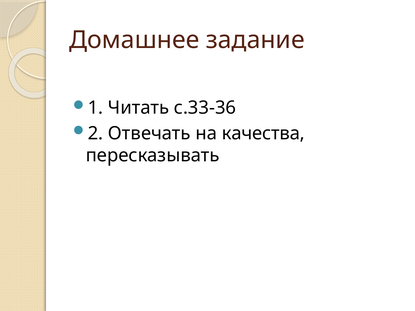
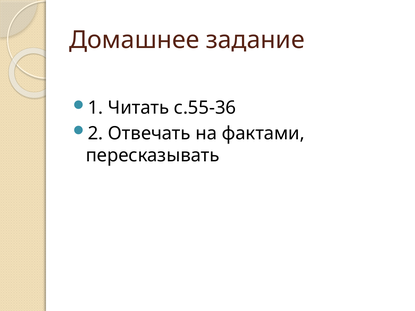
с.33-36: с.33-36 -> с.55-36
качества: качества -> фактами
